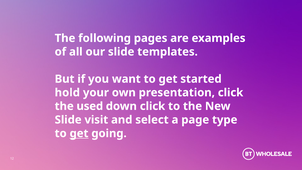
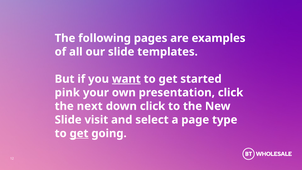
want underline: none -> present
hold: hold -> pink
used: used -> next
